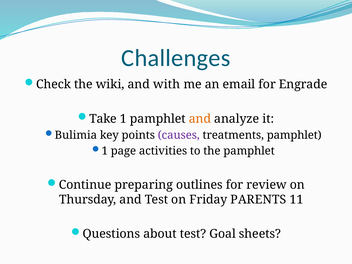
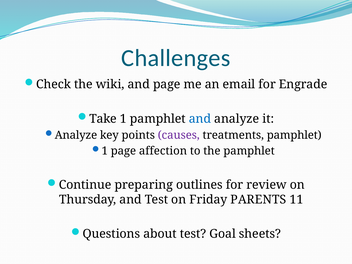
and with: with -> page
and at (200, 119) colour: orange -> blue
Bulimia at (76, 135): Bulimia -> Analyze
activities: activities -> affection
